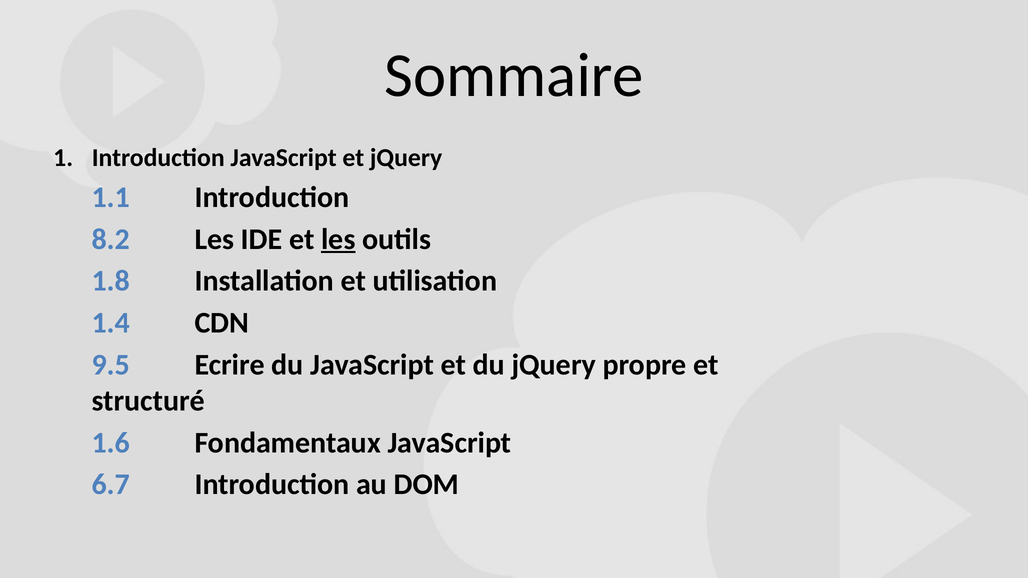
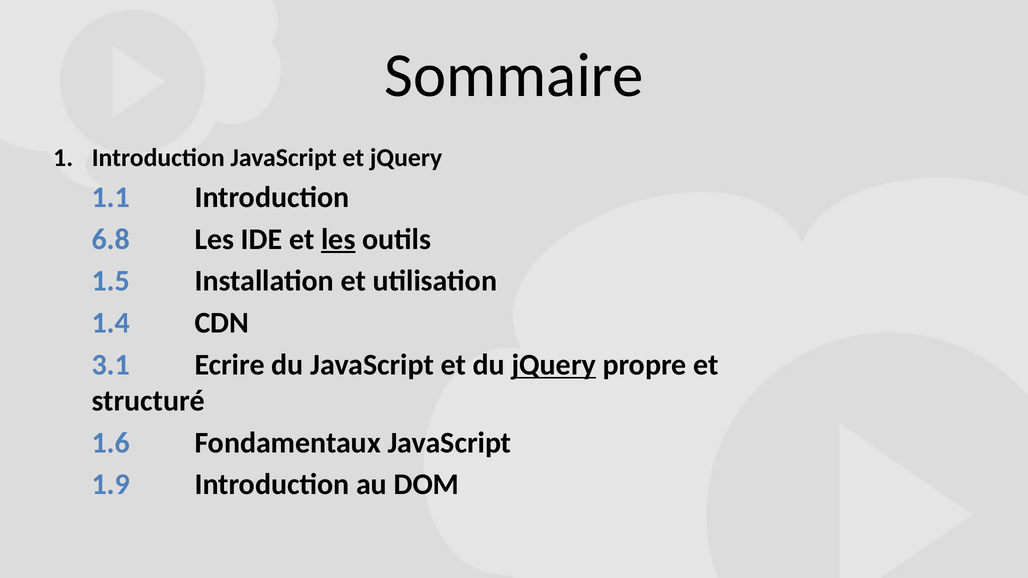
8.2: 8.2 -> 6.8
1.8: 1.8 -> 1.5
9.5: 9.5 -> 3.1
jQuery at (554, 365) underline: none -> present
6.7: 6.7 -> 1.9
